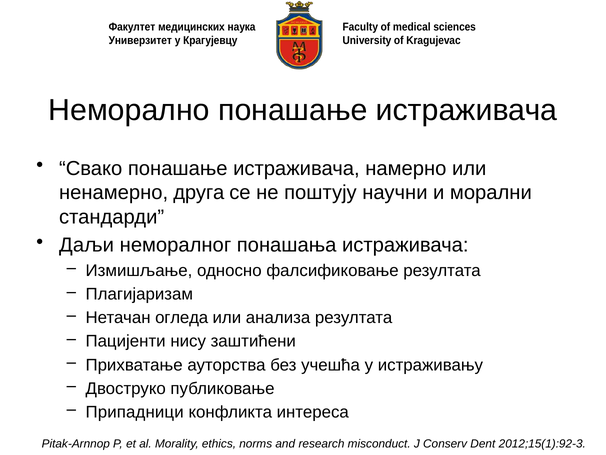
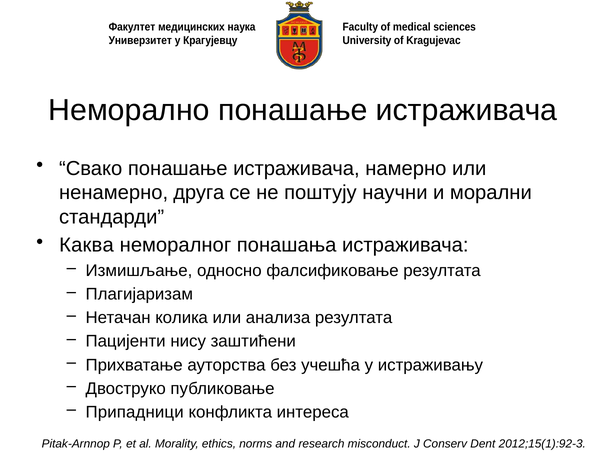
Даљи: Даљи -> Каква
огледа: огледа -> колика
